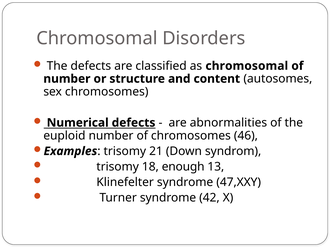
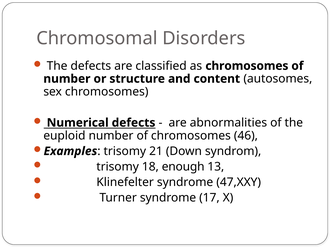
as chromosomal: chromosomal -> chromosomes
42: 42 -> 17
